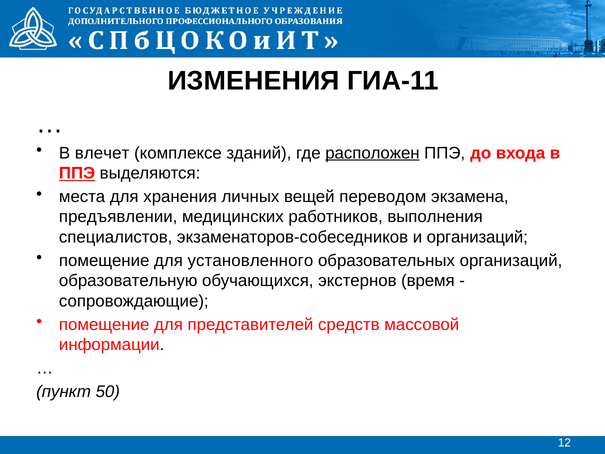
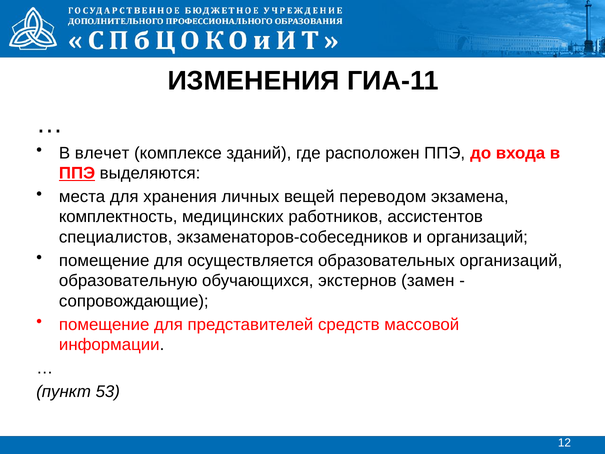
расположен underline: present -> none
предъявлении: предъявлении -> комплектность
выполнения: выполнения -> ассистентов
установленного: установленного -> осуществляется
время: время -> замен
50: 50 -> 53
